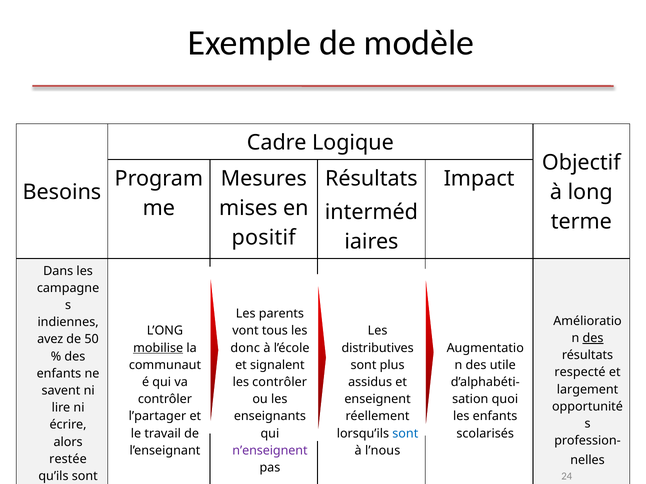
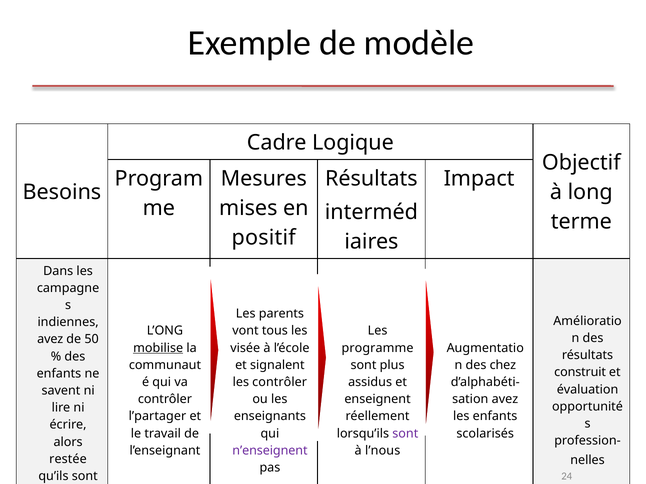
des at (593, 338) underline: present -> none
donc: donc -> visée
distributives: distributives -> programme
utile: utile -> chez
respecté: respecté -> construit
largement: largement -> évaluation
quoi at (505, 400): quoi -> avez
sont at (405, 434) colour: blue -> purple
